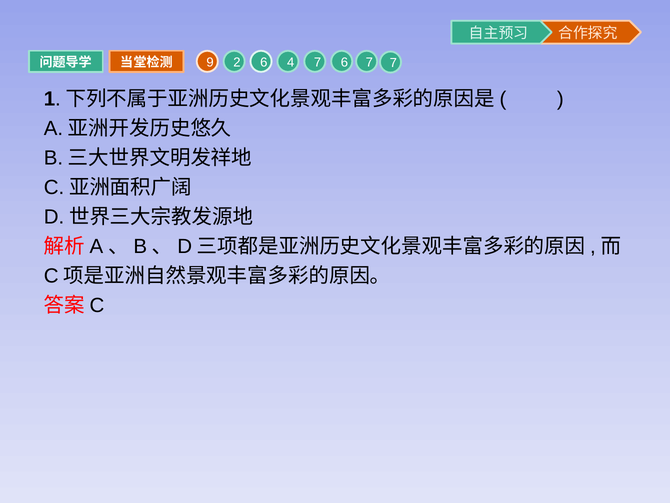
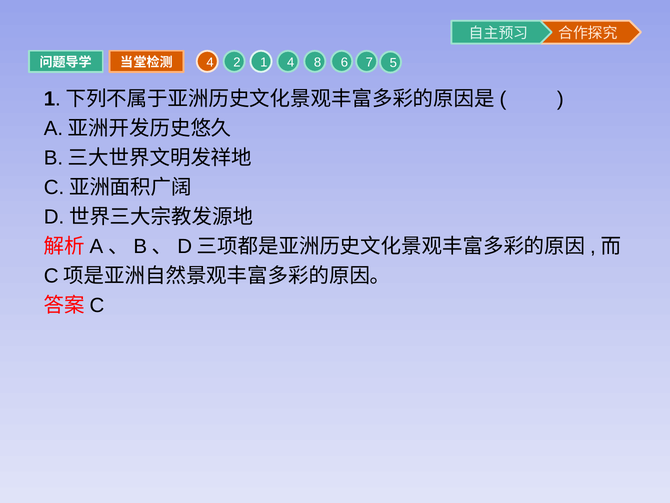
7 7: 7 -> 5
9 at (210, 62): 9 -> 4
2 6: 6 -> 1
4 7: 7 -> 8
